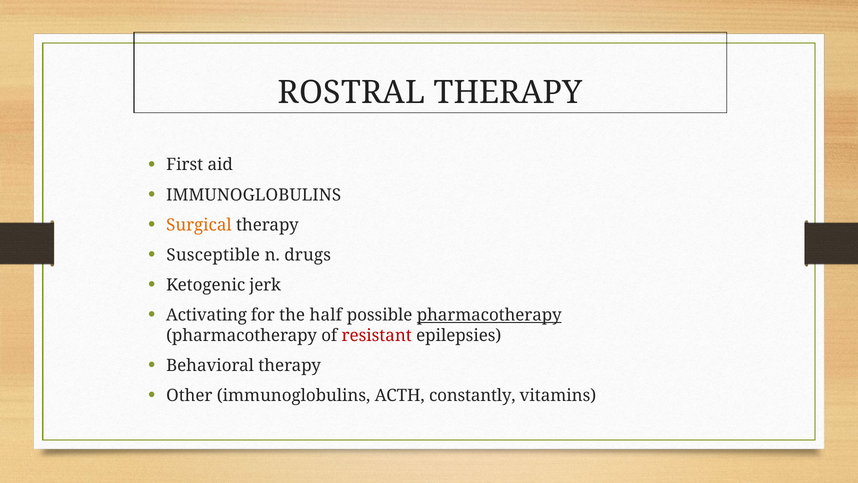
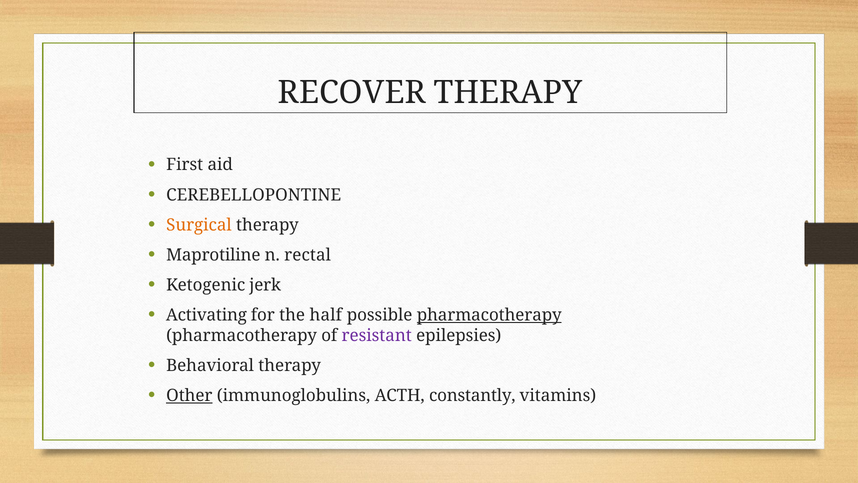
ROSTRAL: ROSTRAL -> RECOVER
IMMUNOGLOBULINS at (254, 195): IMMUNOGLOBULINS -> CEREBELLOPONTINE
Susceptible: Susceptible -> Maprotiline
drugs: drugs -> rectal
resistant colour: red -> purple
Other underline: none -> present
